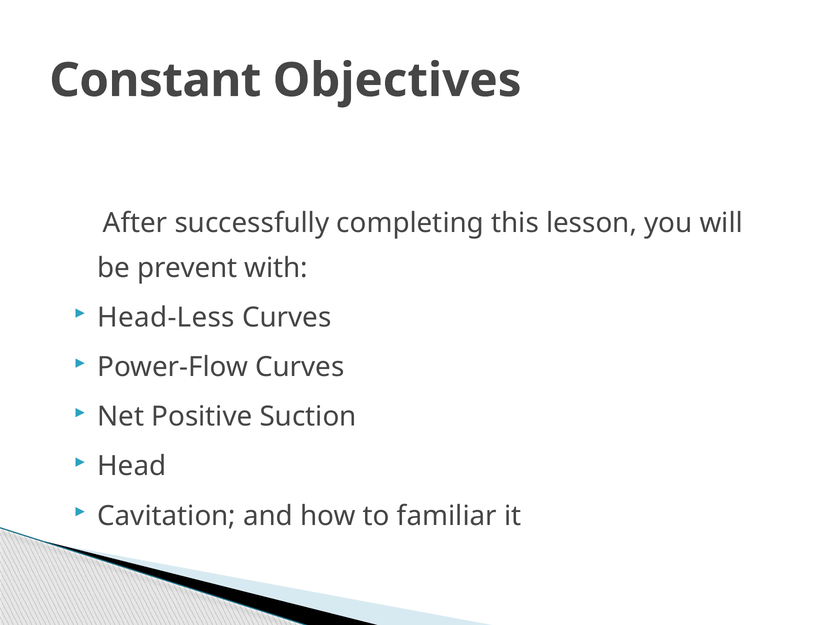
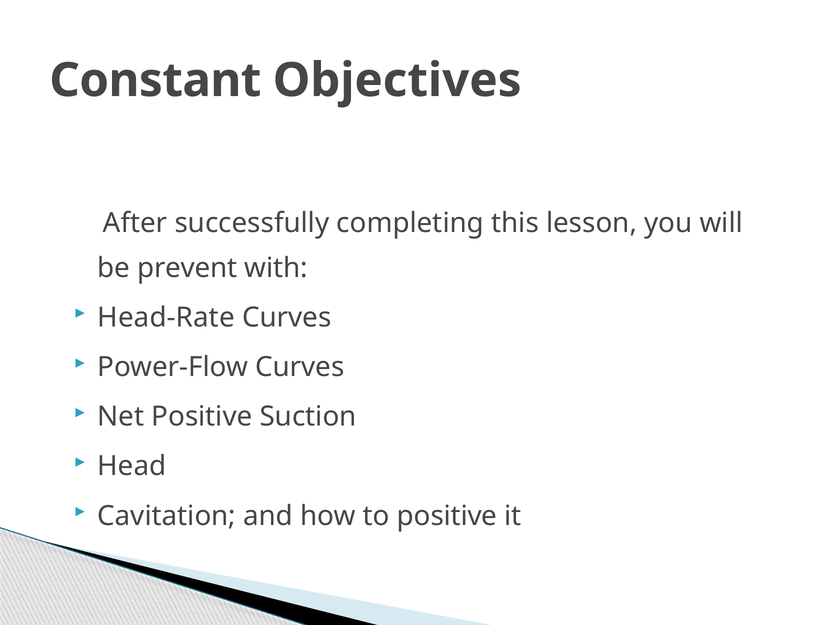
Head-Less: Head-Less -> Head-Rate
to familiar: familiar -> positive
